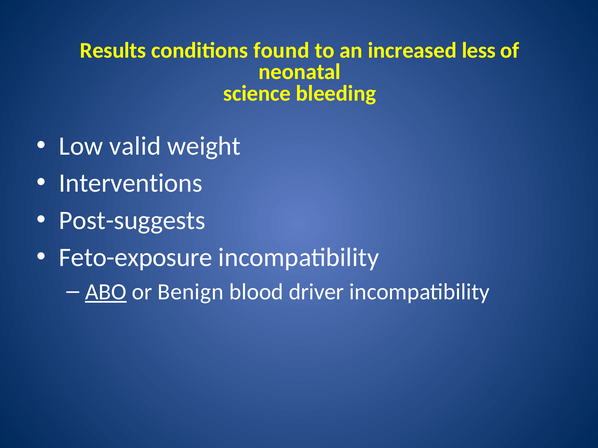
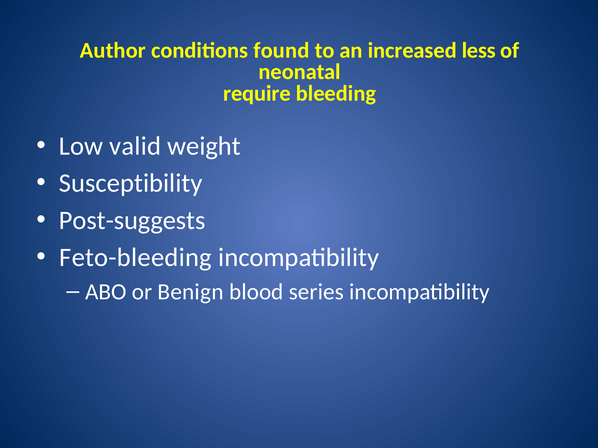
Results: Results -> Author
science: science -> require
Interventions: Interventions -> Susceptibility
Feto-exposure: Feto-exposure -> Feto-bleeding
ABO underline: present -> none
driver: driver -> series
